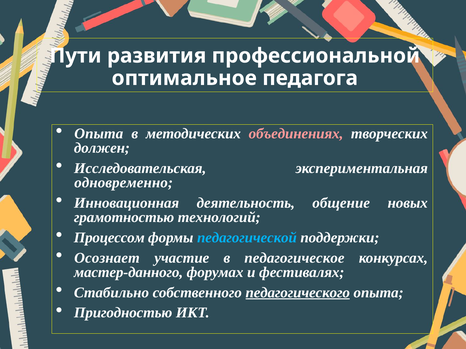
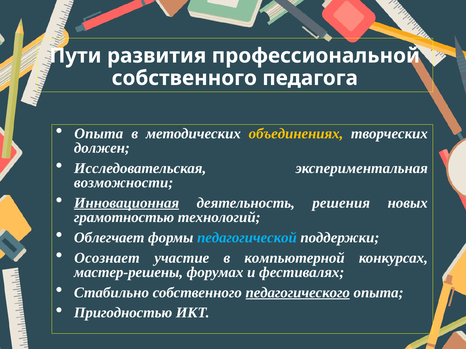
оптимальное at (184, 78): оптимальное -> собственного
объединениях colour: pink -> yellow
одновременно: одновременно -> возможности
Инновационная underline: none -> present
общение: общение -> решения
Процессом: Процессом -> Облегчает
педагогическое: педагогическое -> компьютерной
мастер-данного: мастер-данного -> мастер-решены
